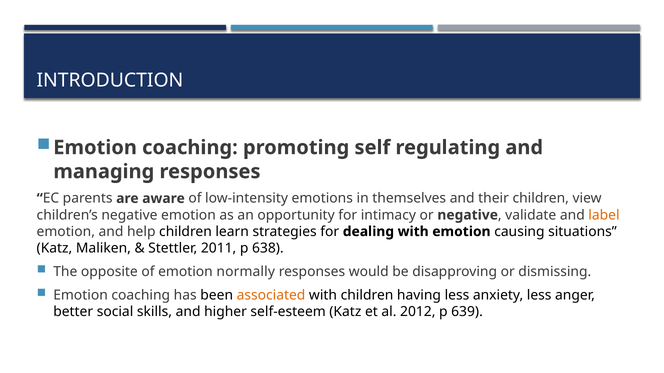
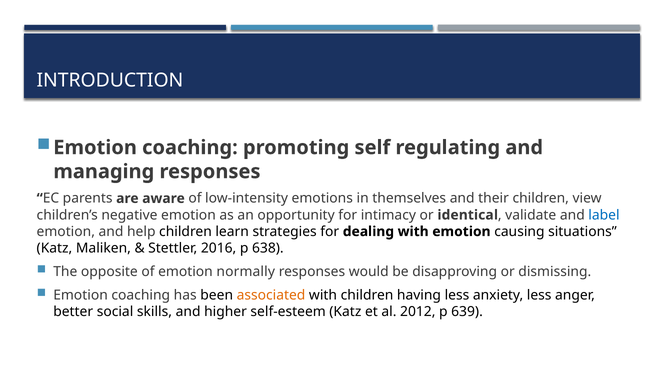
or negative: negative -> identical
label colour: orange -> blue
2011: 2011 -> 2016
